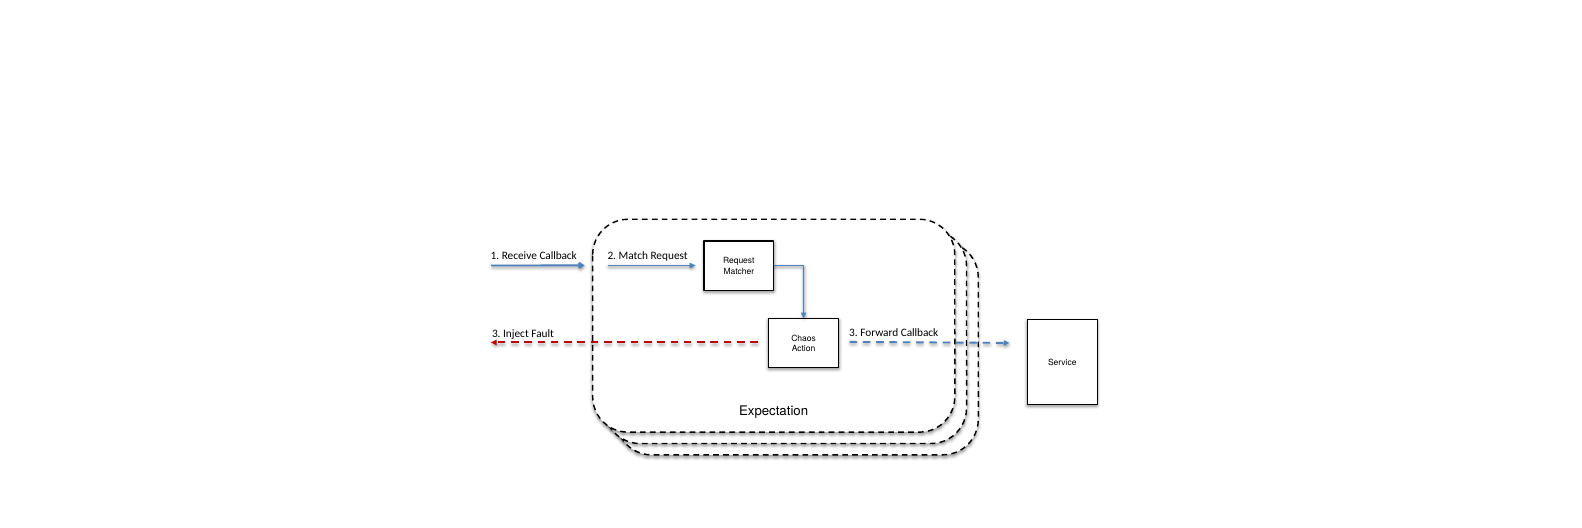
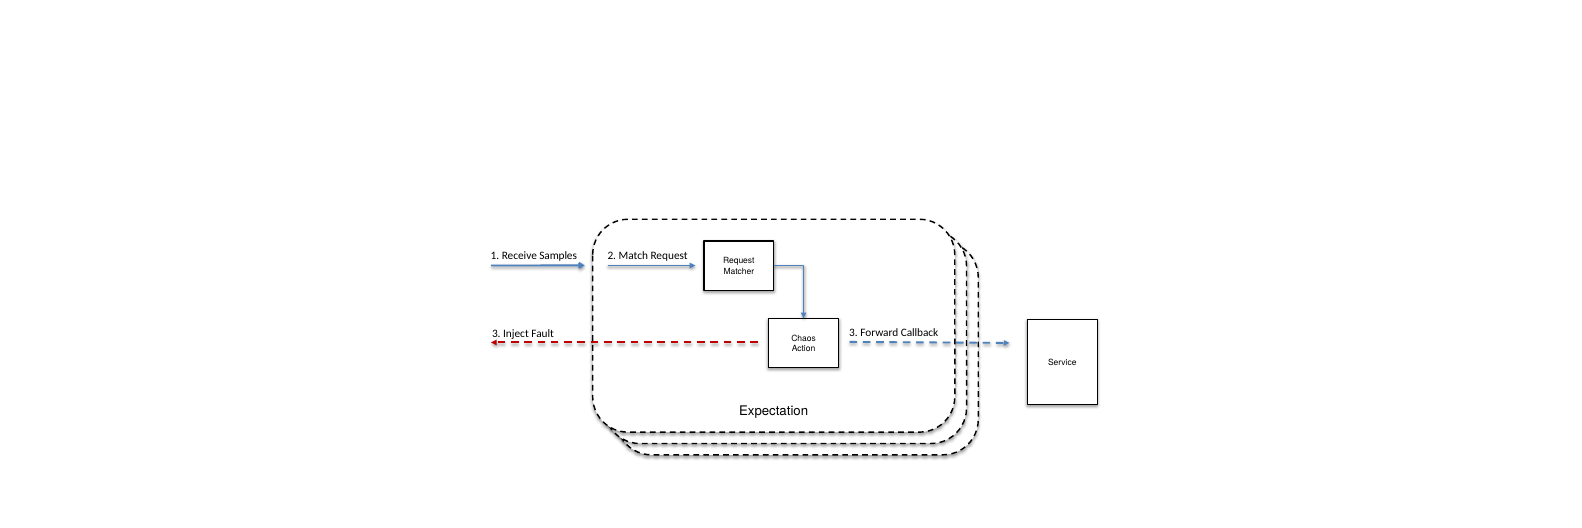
Receive Callback: Callback -> Samples
